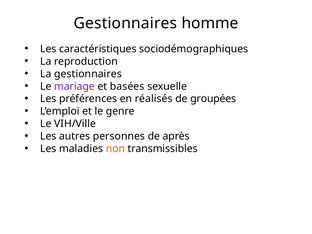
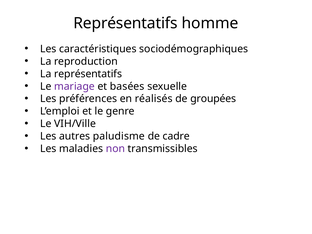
Gestionnaires at (125, 23): Gestionnaires -> Représentatifs
La gestionnaires: gestionnaires -> représentatifs
personnes: personnes -> paludisme
après: après -> cadre
non colour: orange -> purple
